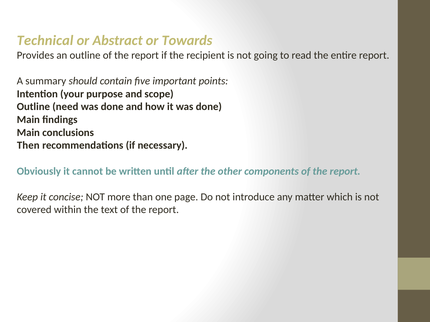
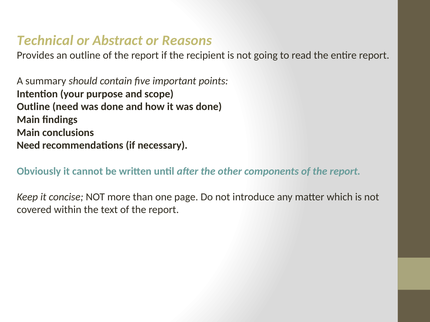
Towards: Towards -> Reasons
Then at (28, 146): Then -> Need
